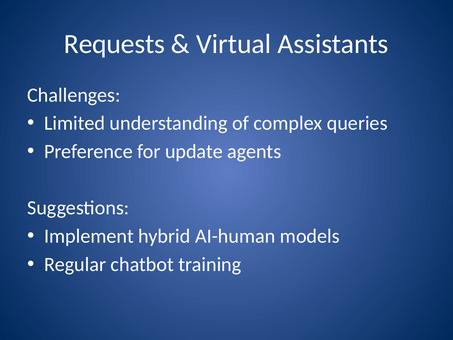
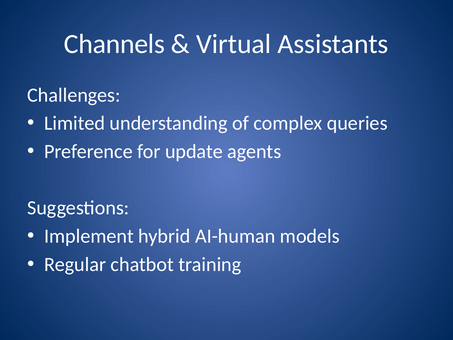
Requests: Requests -> Channels
